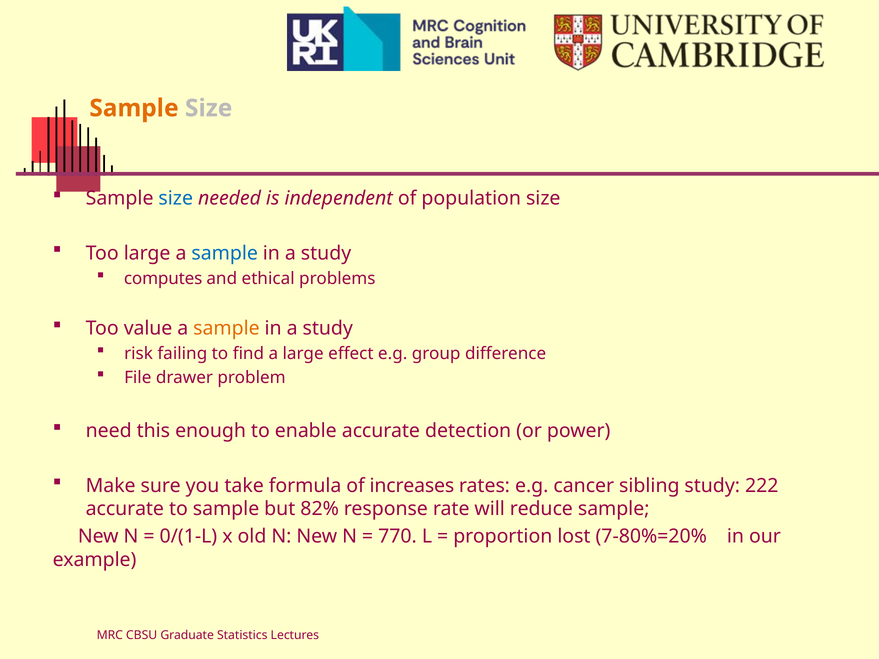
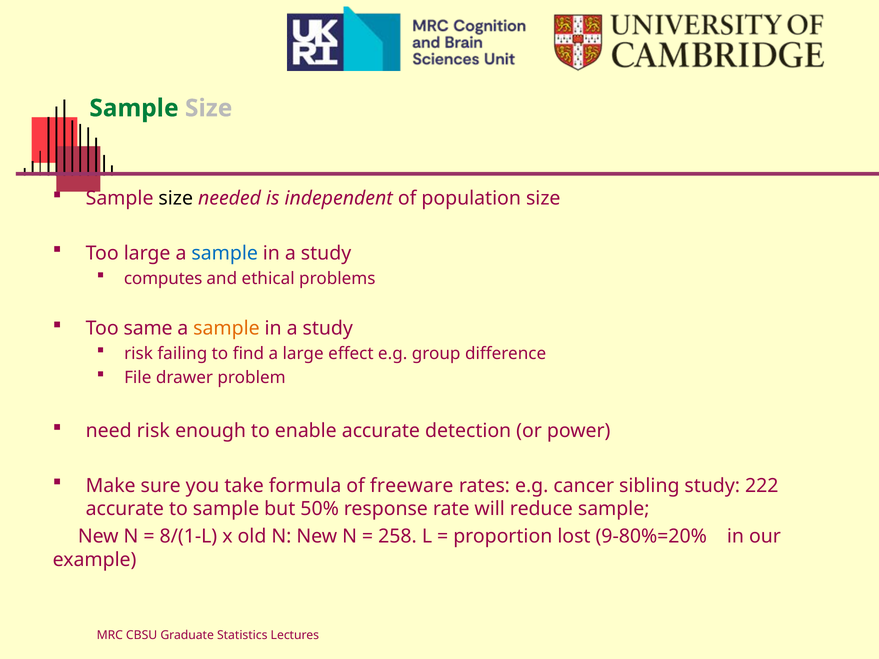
Sample at (134, 108) colour: orange -> green
size at (176, 199) colour: blue -> black
value: value -> same
need this: this -> risk
increases: increases -> freeware
82%: 82% -> 50%
0/(1-L: 0/(1-L -> 8/(1-L
770: 770 -> 258
7-80%=20%: 7-80%=20% -> 9-80%=20%
